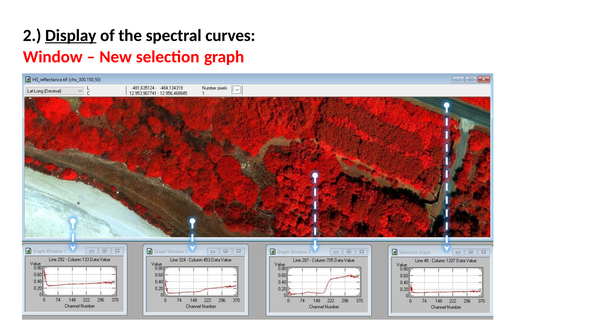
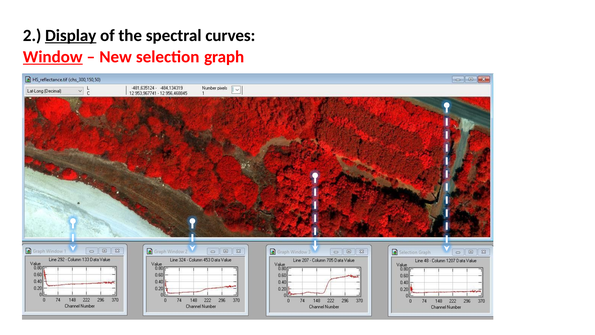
Window underline: none -> present
